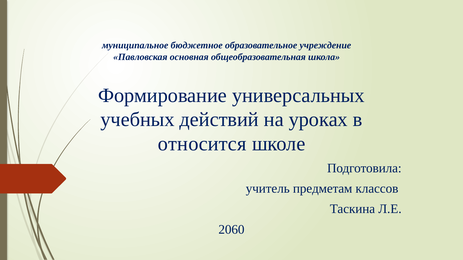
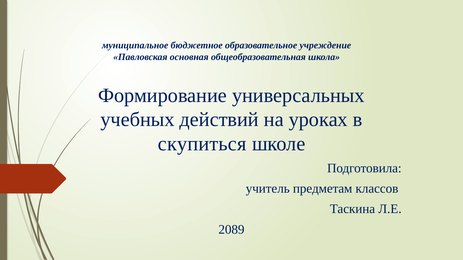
относится: относится -> скупиться
2060: 2060 -> 2089
